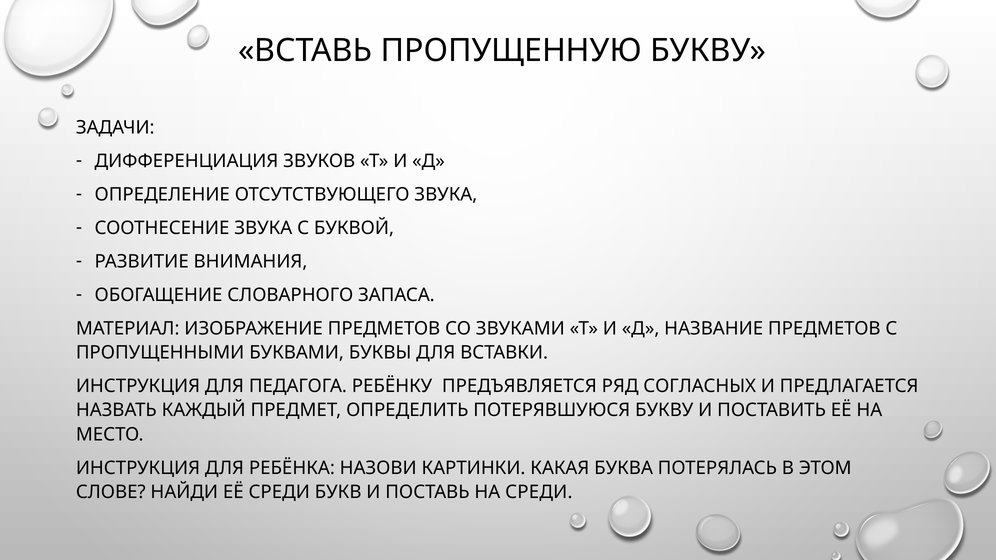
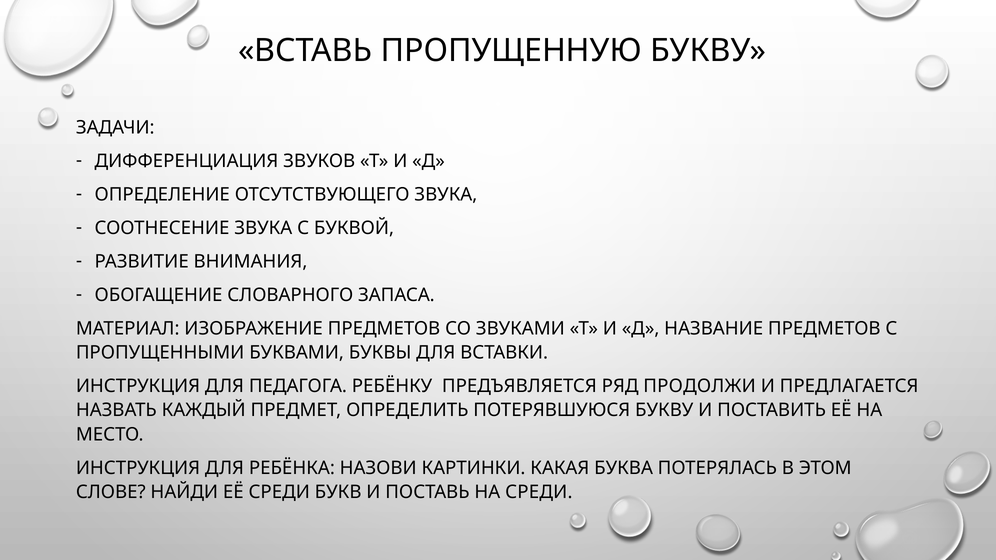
СОГЛАСНЫХ: СОГЛАСНЫХ -> ПРОДОЛЖИ
